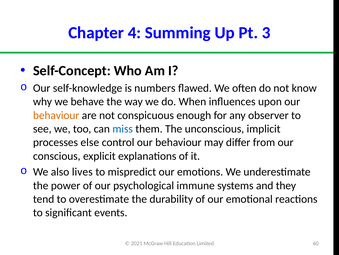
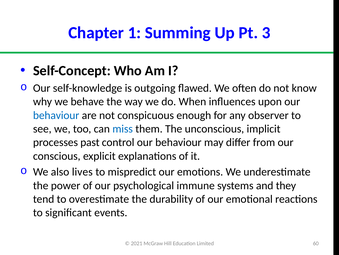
4: 4 -> 1
numbers: numbers -> outgoing
behaviour at (56, 115) colour: orange -> blue
else: else -> past
